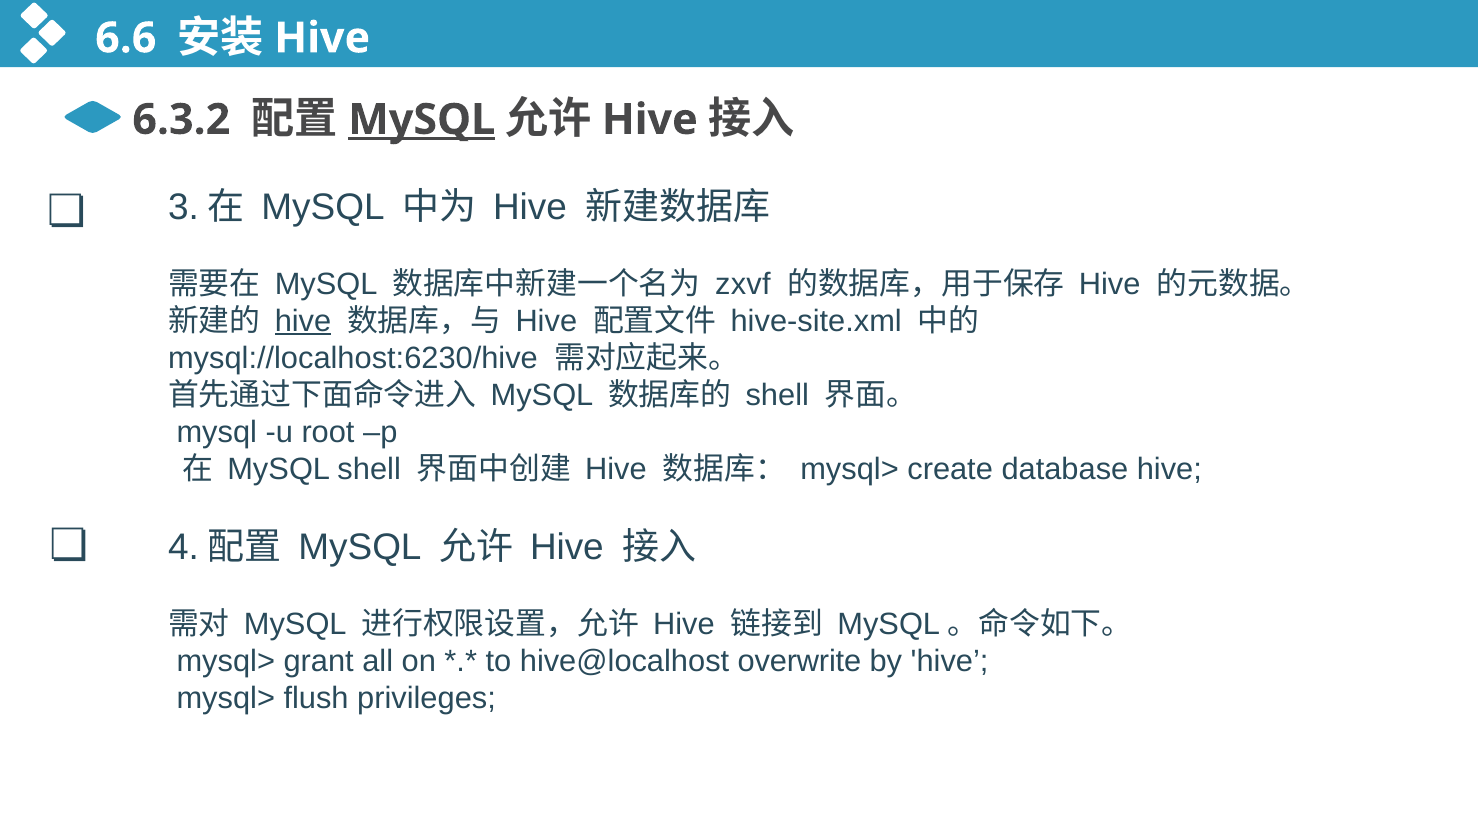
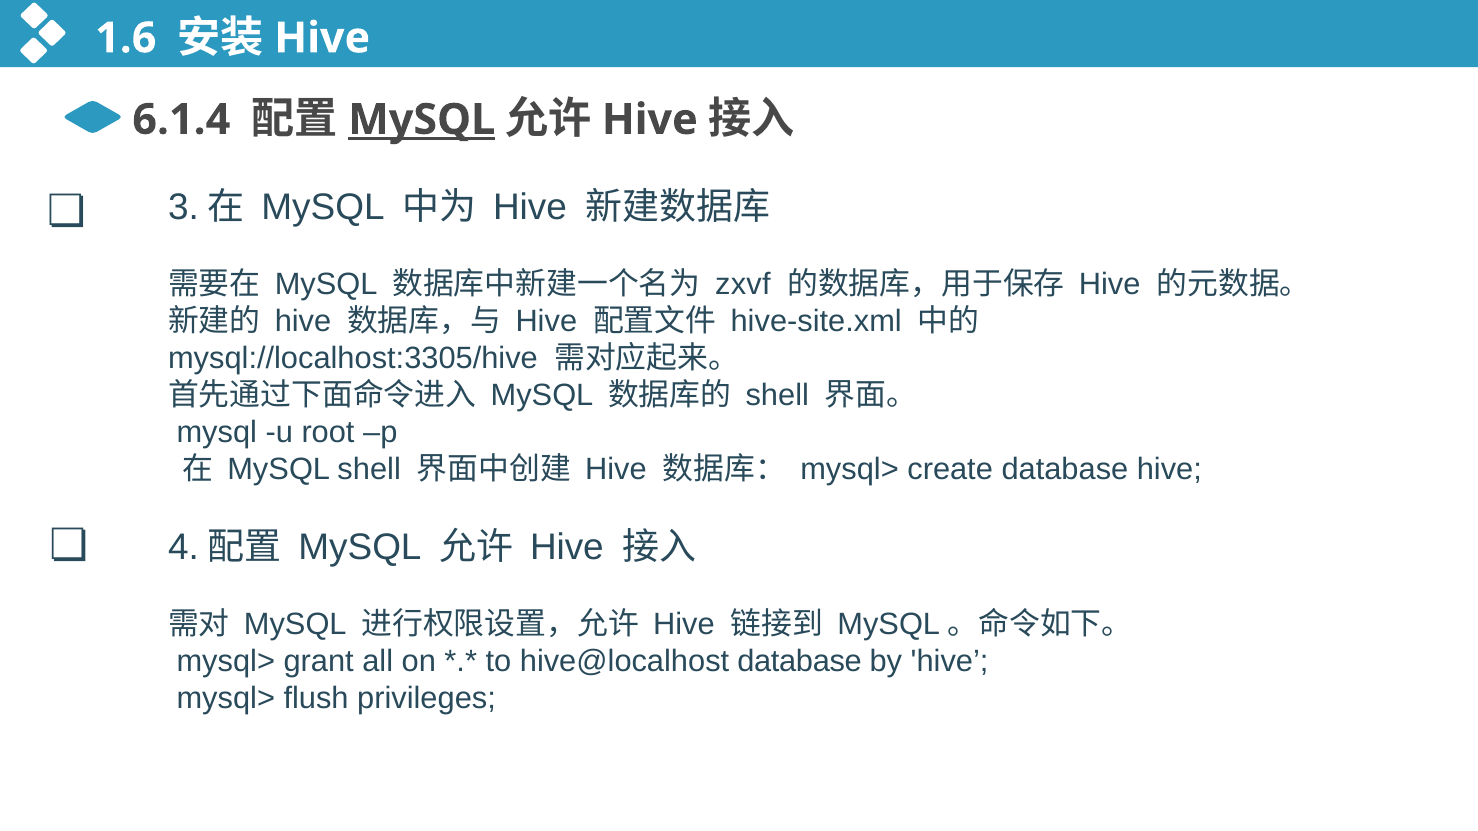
6.6: 6.6 -> 1.6
6.3.2: 6.3.2 -> 6.1.4
hive at (303, 321) underline: present -> none
mysql://localhost:6230/hive: mysql://localhost:6230/hive -> mysql://localhost:3305/hive
hive@localhost overwrite: overwrite -> database
